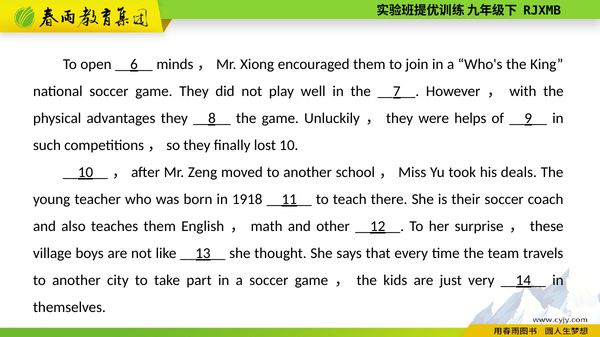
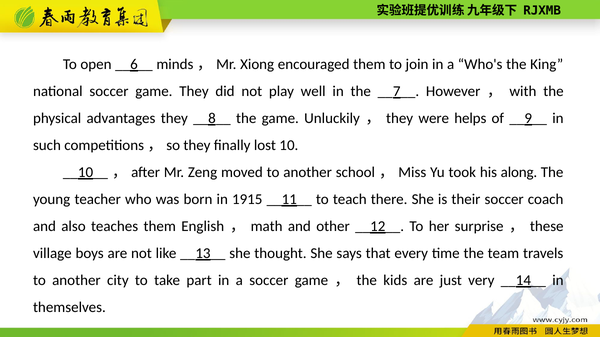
deals: deals -> along
1918: 1918 -> 1915
